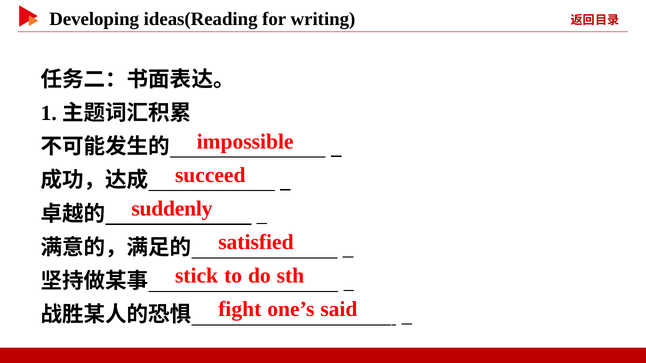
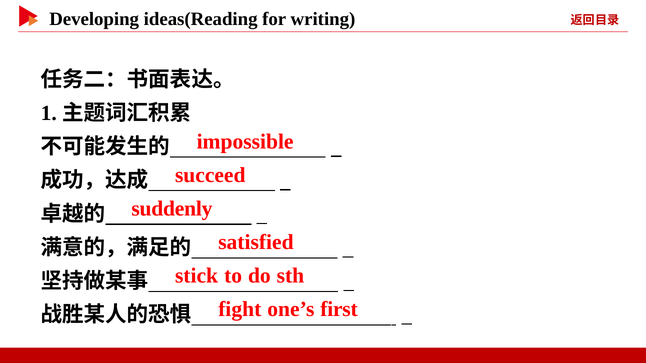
said: said -> first
